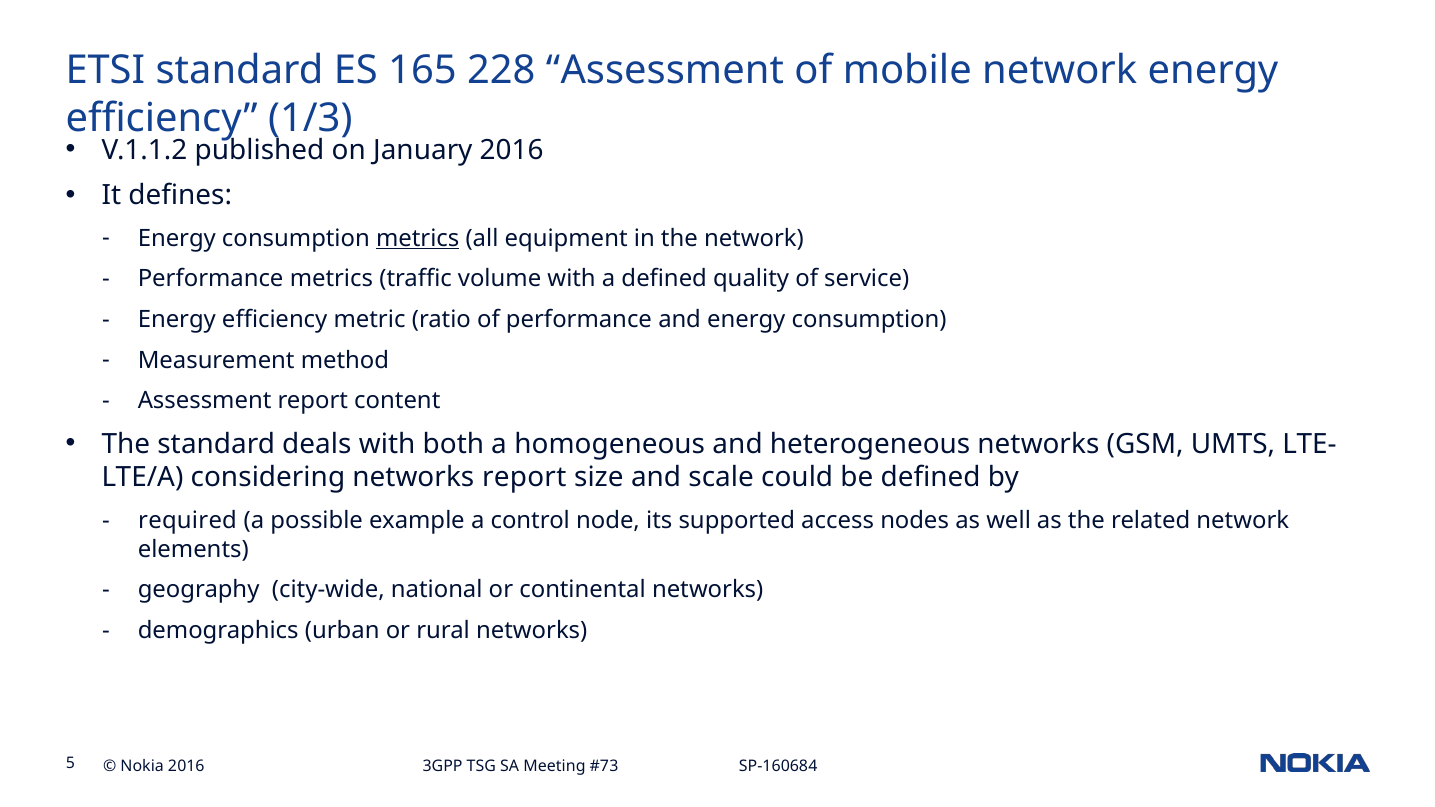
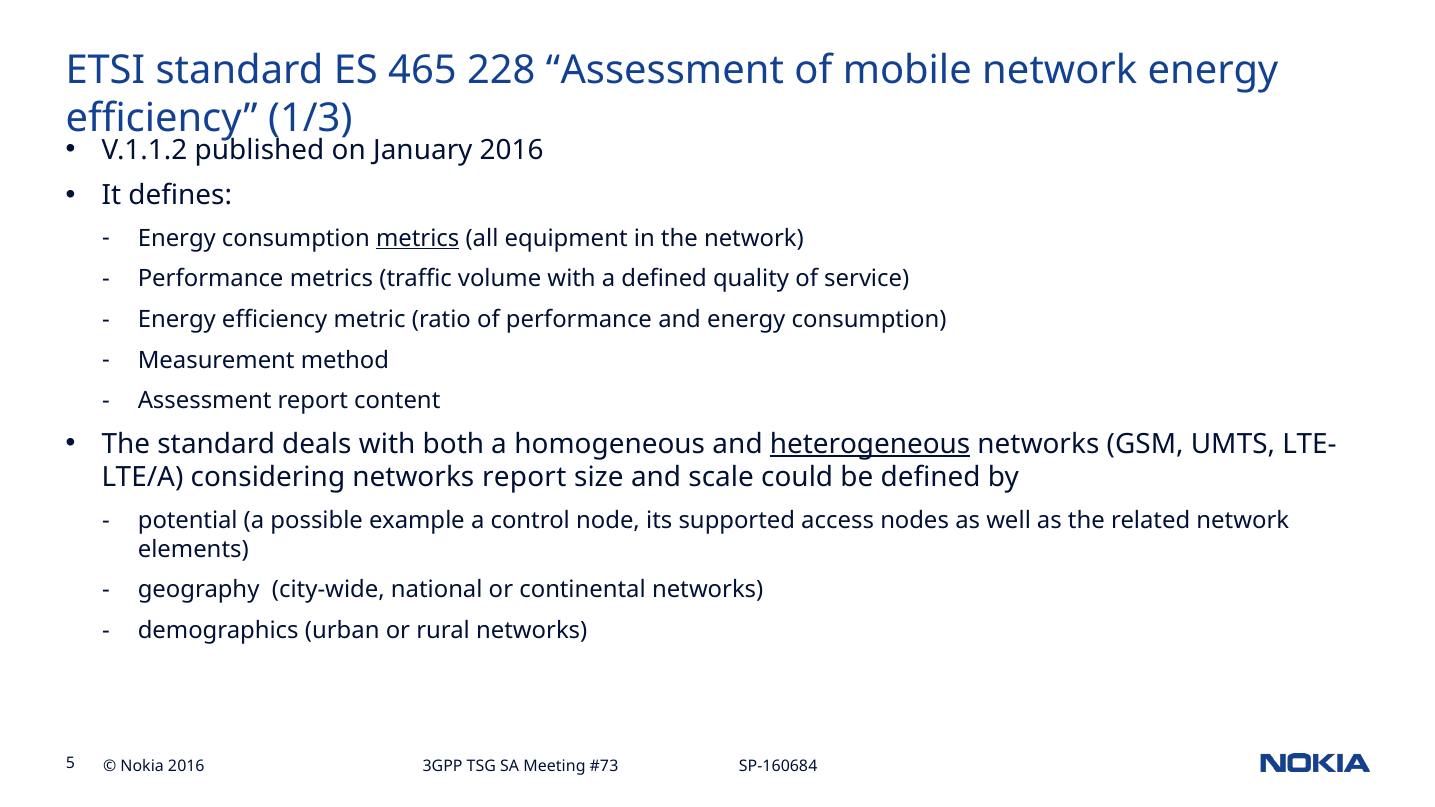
165: 165 -> 465
heterogeneous underline: none -> present
required: required -> potential
